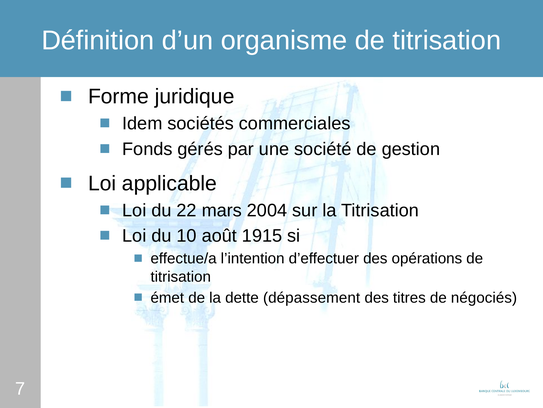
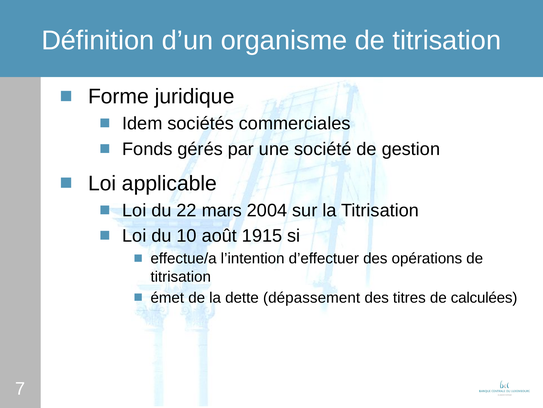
négociés: négociés -> calculées
